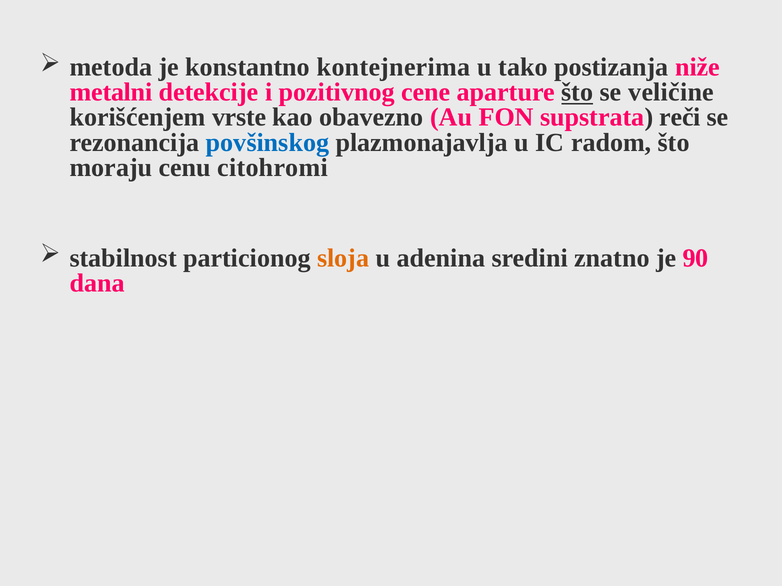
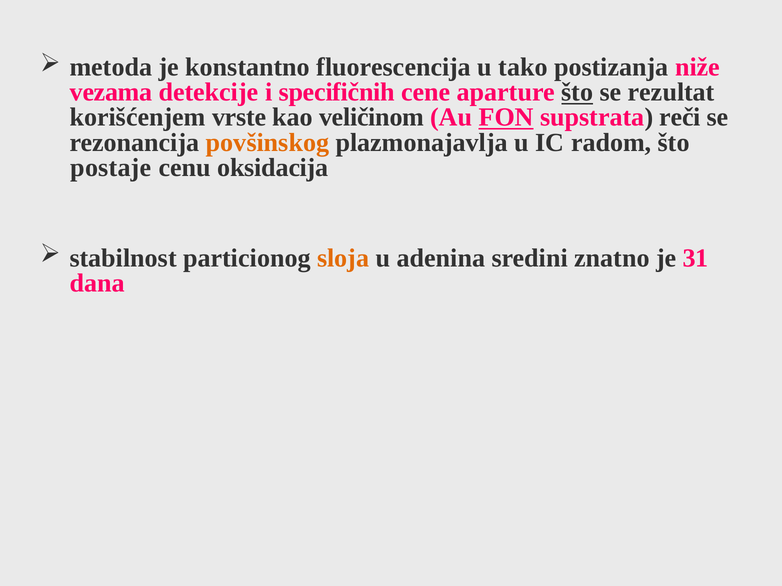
kontejnerima: kontejnerima -> fluorescencija
metalni: metalni -> vezama
pozitivnog: pozitivnog -> specifičnih
veličine: veličine -> rezultat
obavezno: obavezno -> veličinom
FON underline: none -> present
povšinskog colour: blue -> orange
moraju: moraju -> postaje
citohromi: citohromi -> oksidacija
90: 90 -> 31
